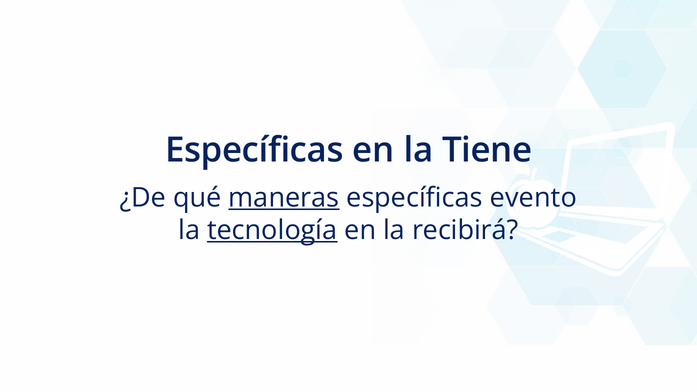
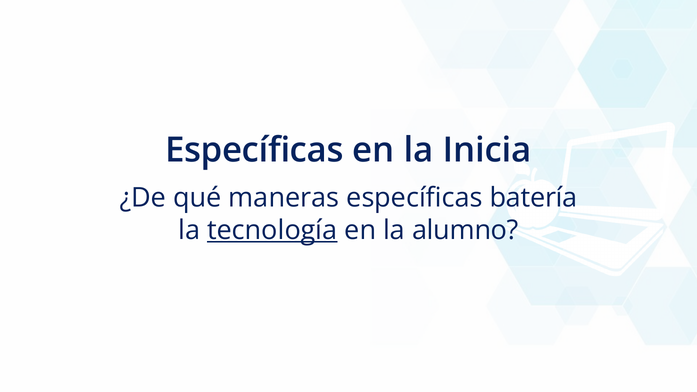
Tiene: Tiene -> Inicia
maneras underline: present -> none
evento: evento -> batería
recibirá: recibirá -> alumno
